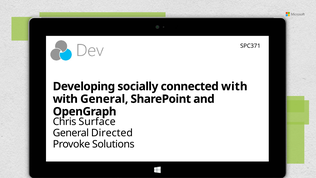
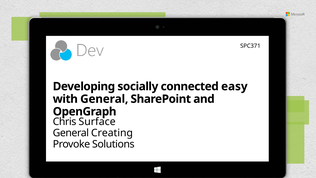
connected with: with -> easy
Directed: Directed -> Creating
